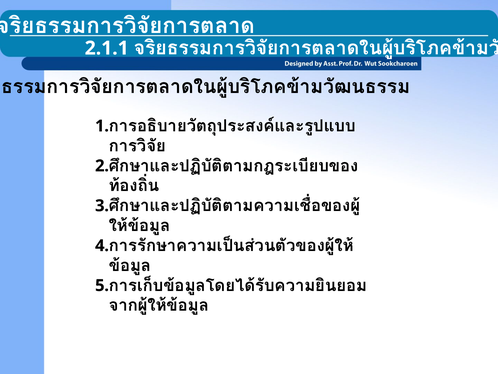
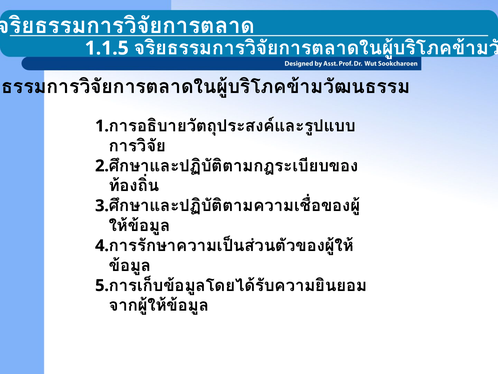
2.1.1: 2.1.1 -> 1.1.5
